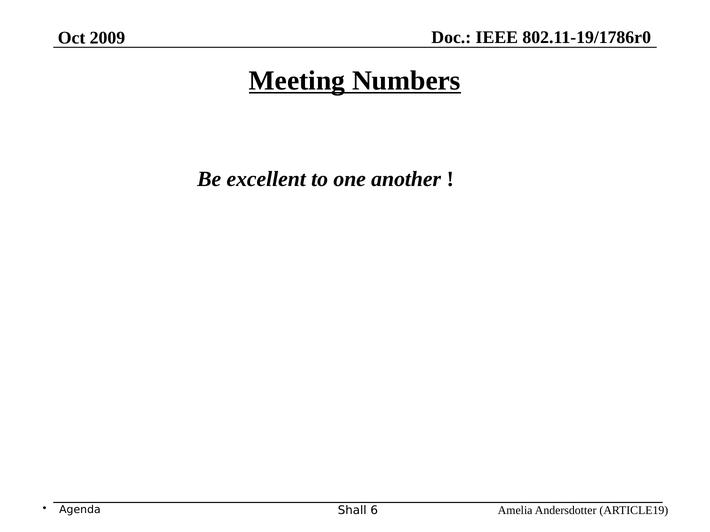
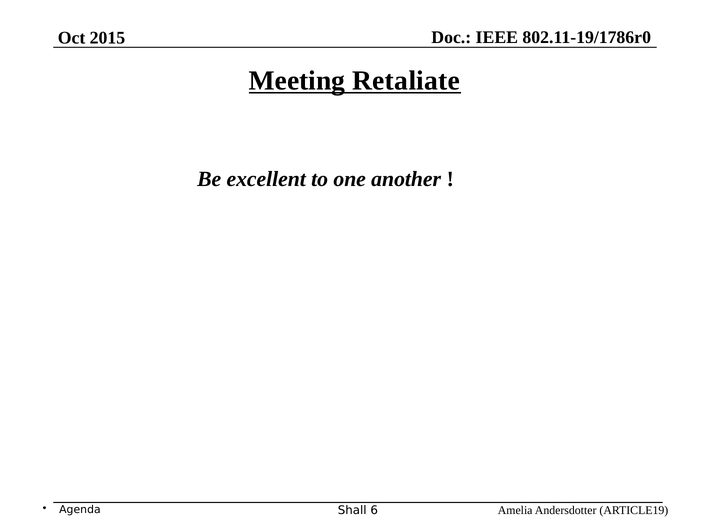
2009: 2009 -> 2015
Numbers: Numbers -> Retaliate
